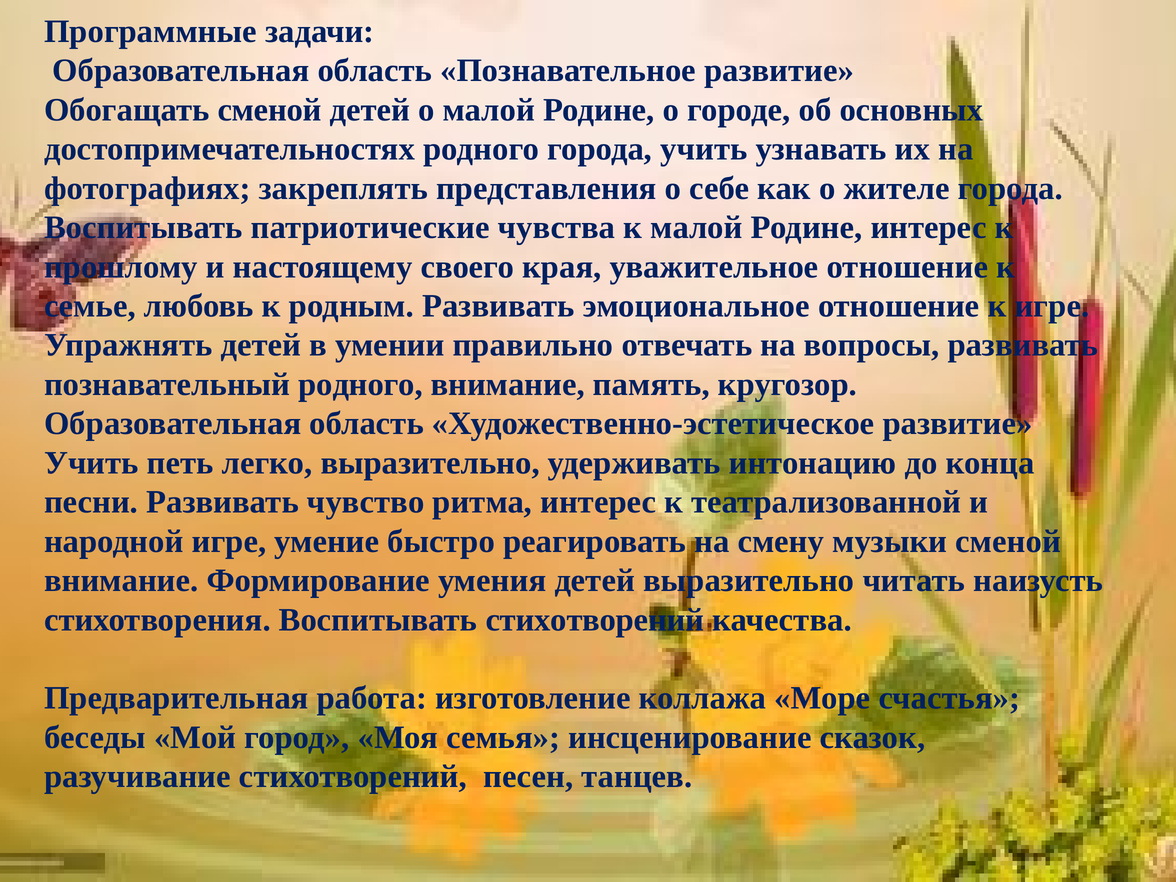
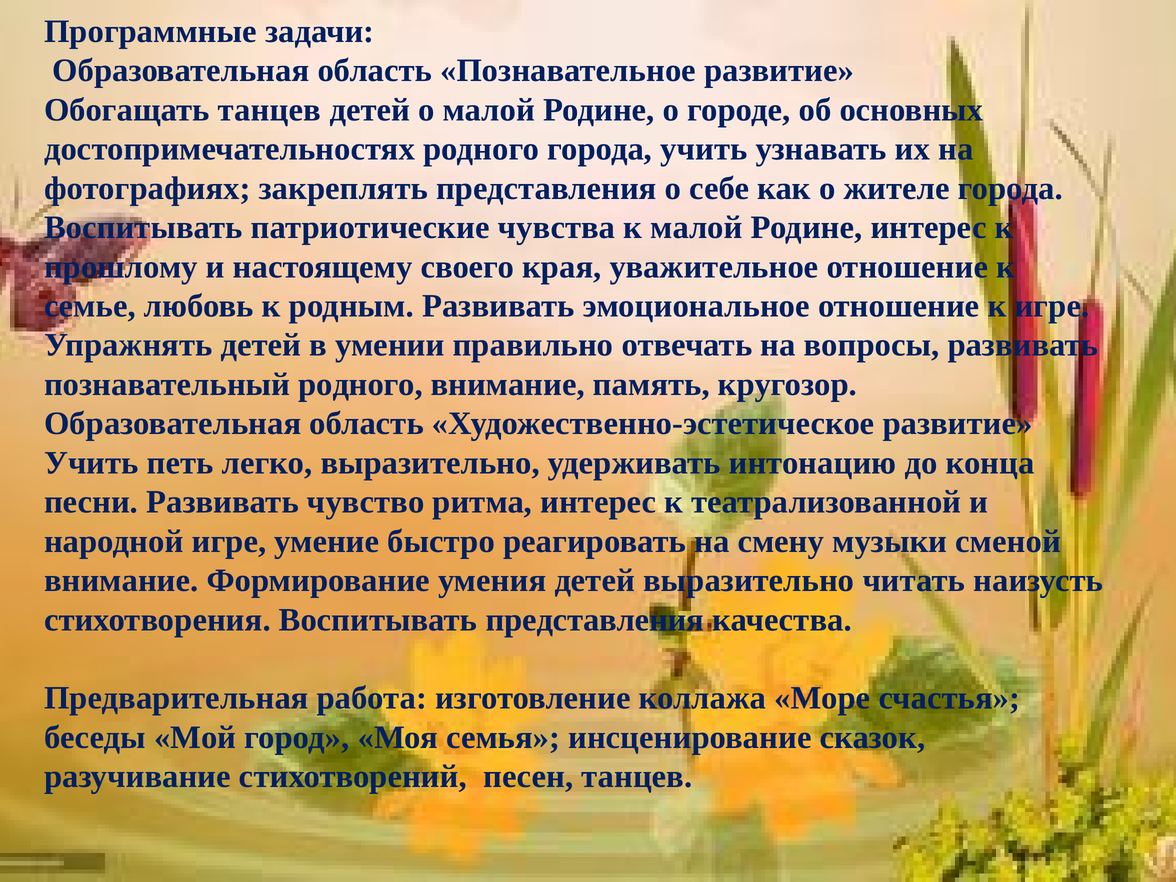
Обогащать сменой: сменой -> танцев
Воспитывать стихотворений: стихотворений -> представления
